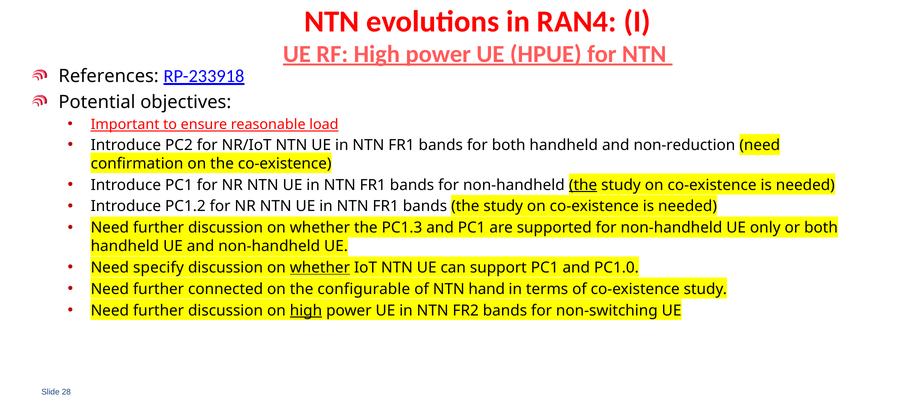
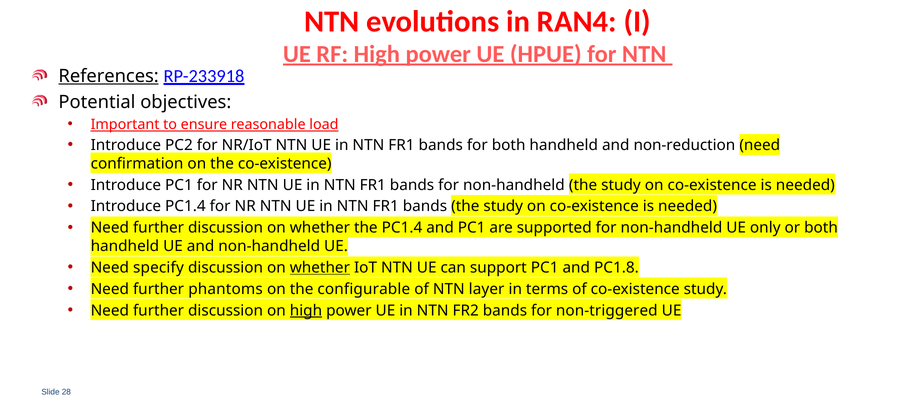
References underline: none -> present
the at (583, 185) underline: present -> none
Introduce PC1.2: PC1.2 -> PC1.4
the PC1.3: PC1.3 -> PC1.4
PC1.0: PC1.0 -> PC1.8
connected: connected -> phantoms
hand: hand -> layer
non-switching: non-switching -> non-triggered
